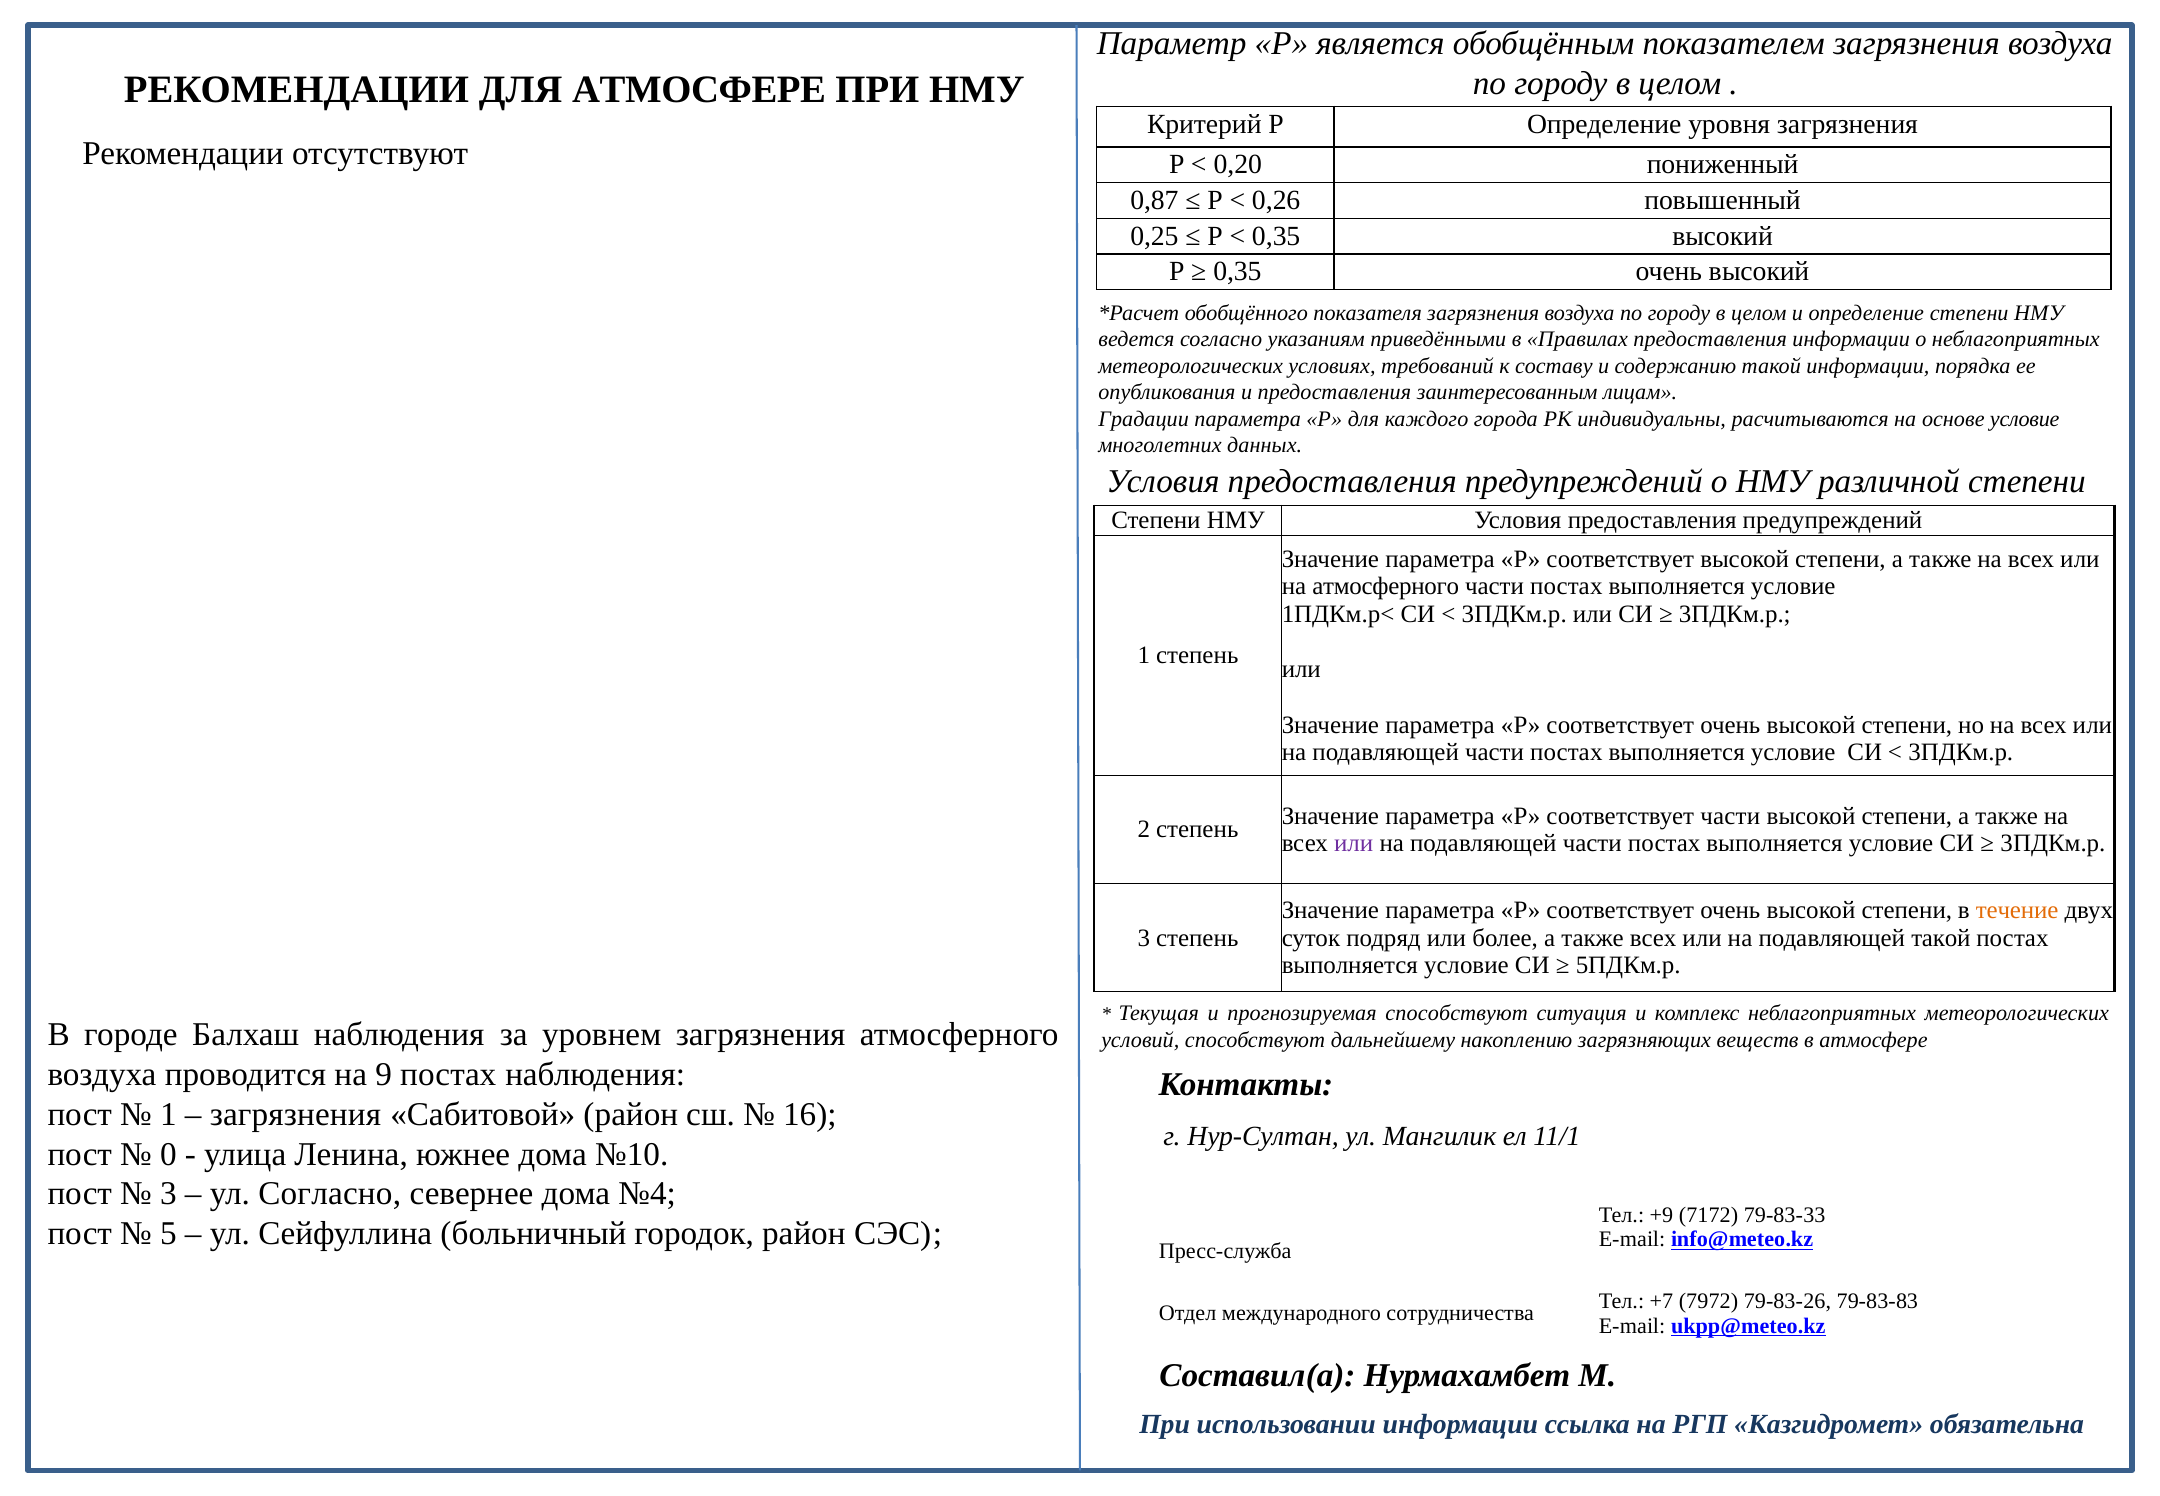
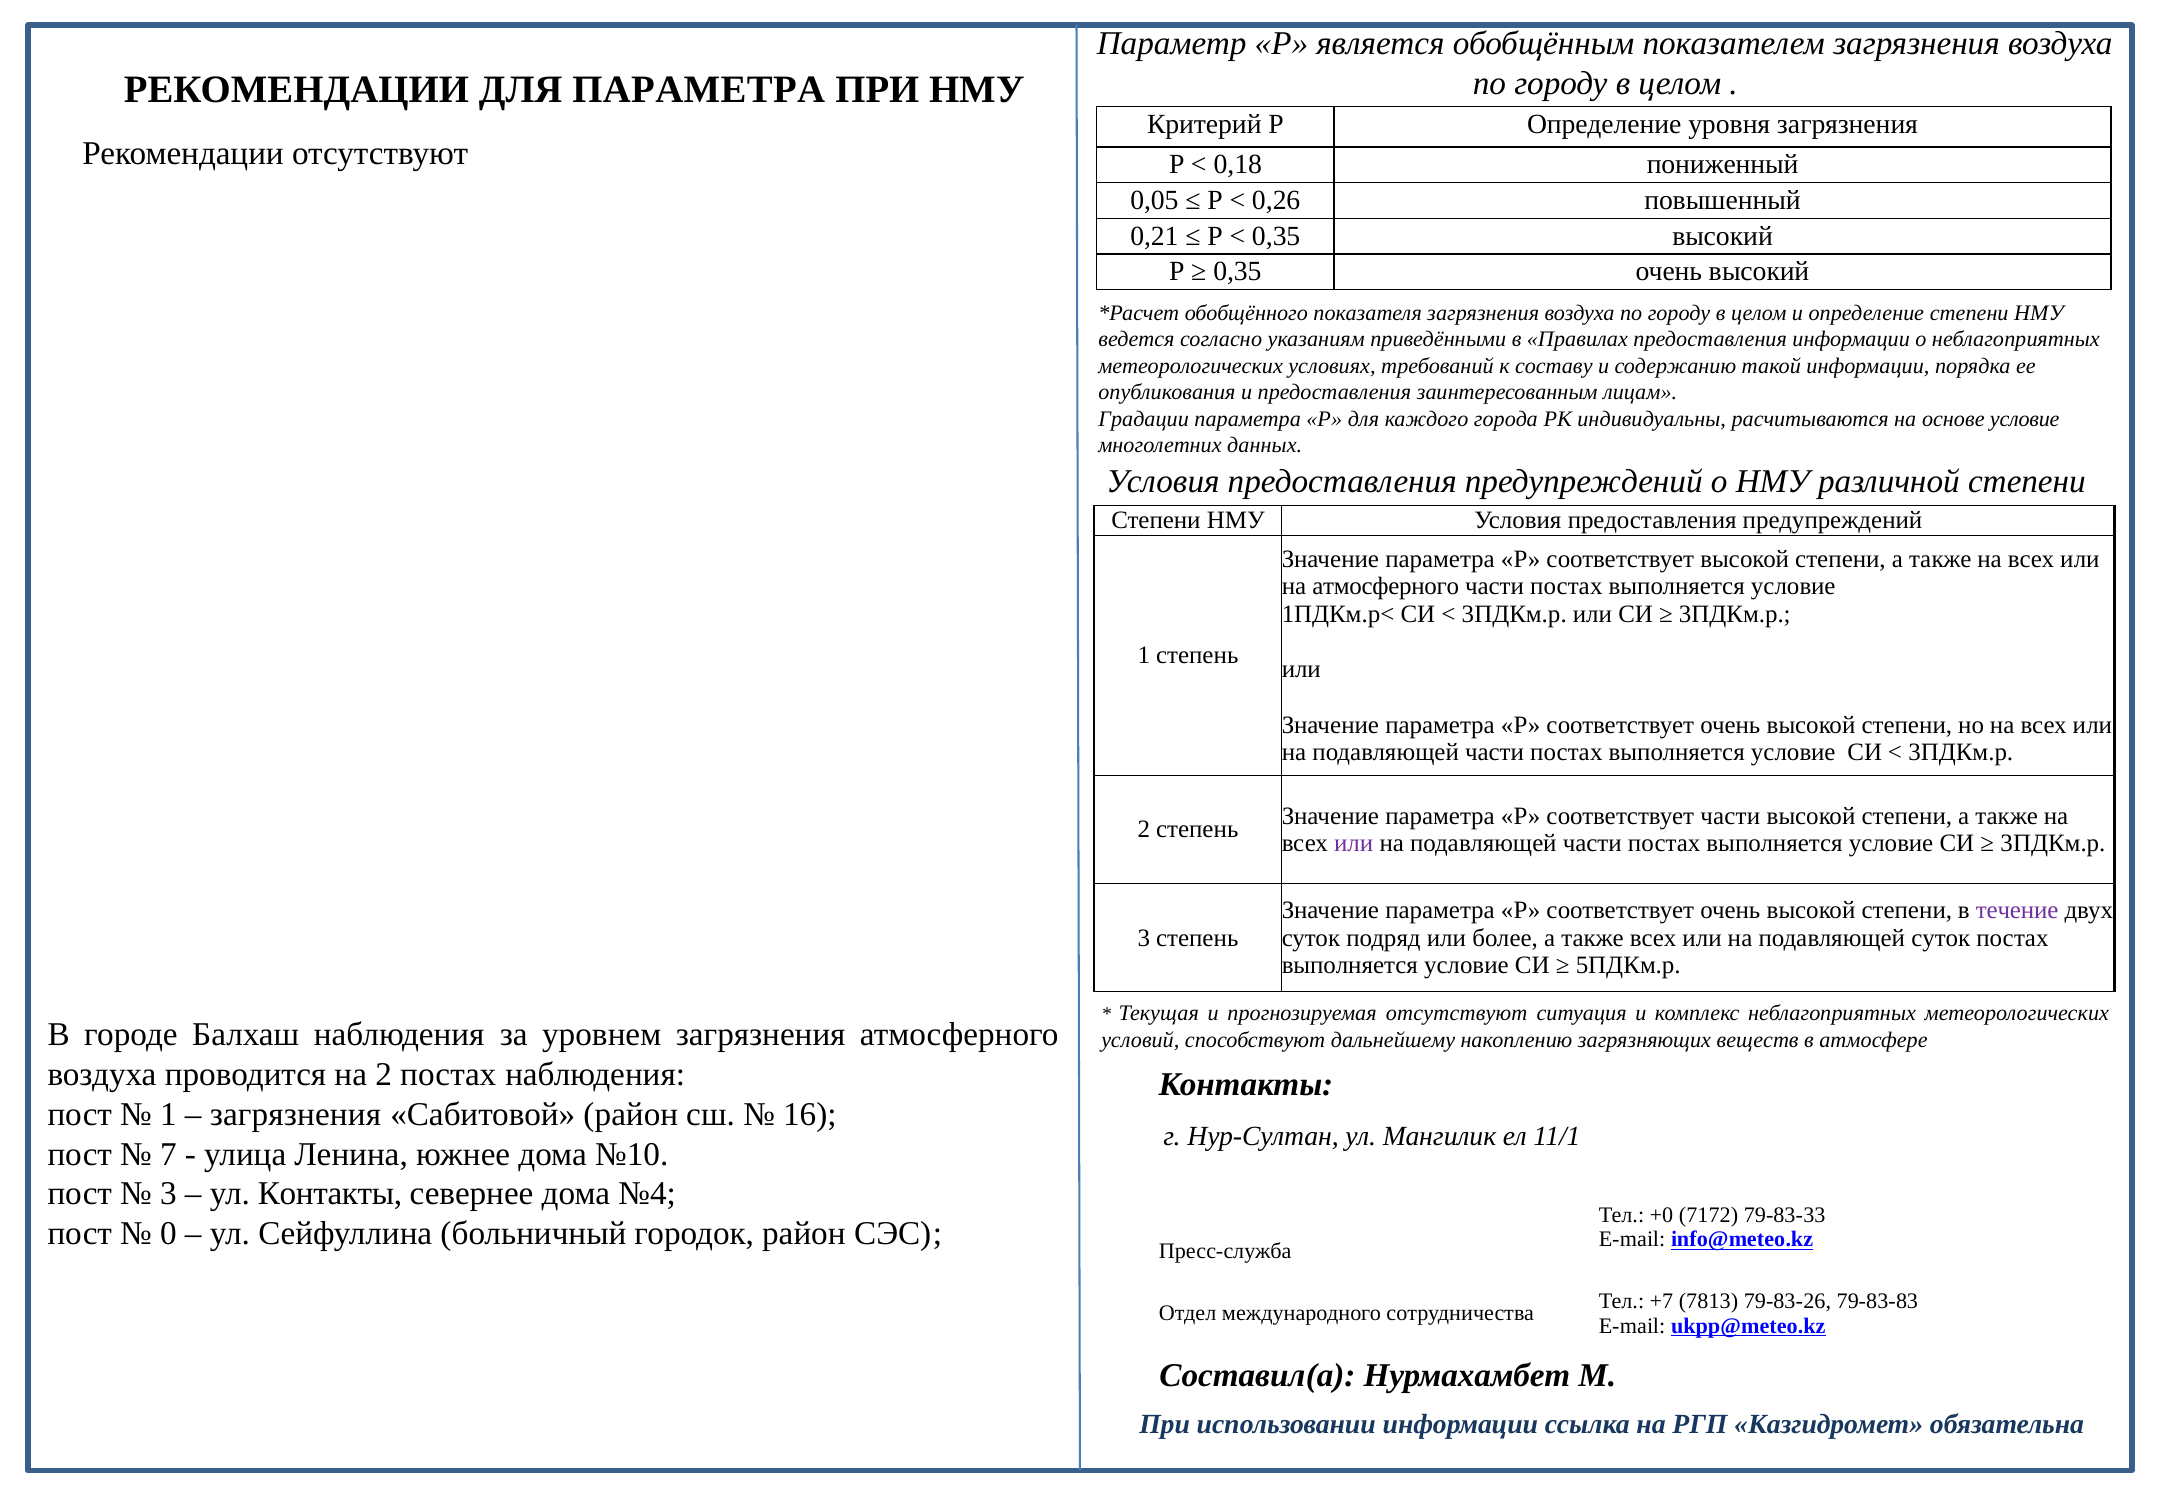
ДЛЯ АТМОСФЕРЕ: АТМОСФЕРЕ -> ПАРАМЕТРА
0,20: 0,20 -> 0,18
0,87: 0,87 -> 0,05
0,25: 0,25 -> 0,21
течение colour: orange -> purple
подавляющей такой: такой -> суток
прогнозируемая способствуют: способствуют -> отсутствуют
на 9: 9 -> 2
0: 0 -> 7
ул Согласно: Согласно -> Контакты
+9: +9 -> +0
5: 5 -> 0
7972: 7972 -> 7813
